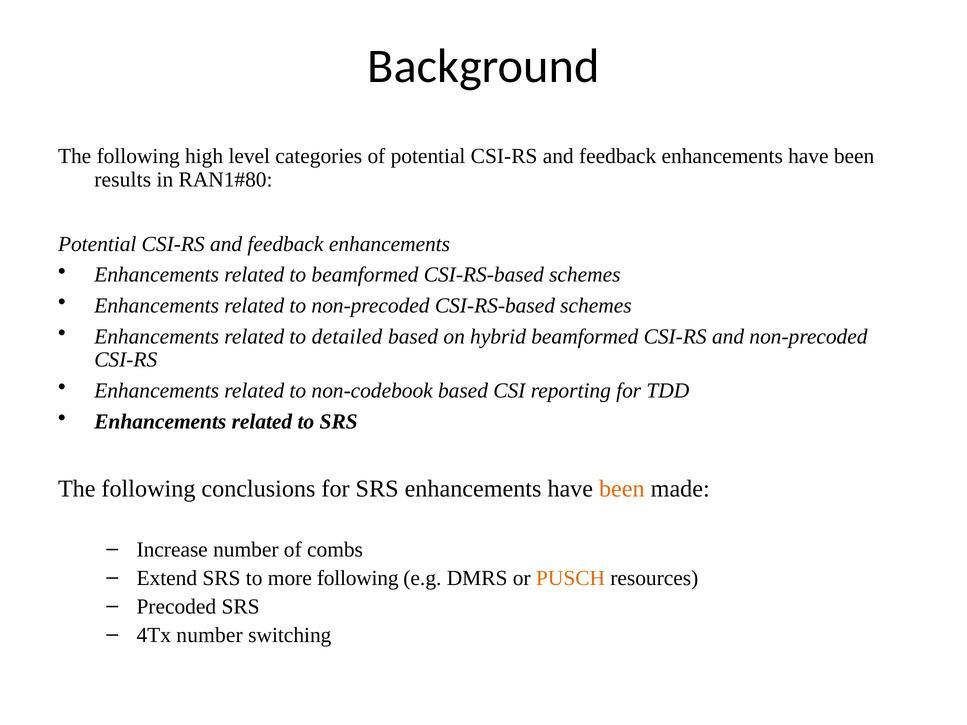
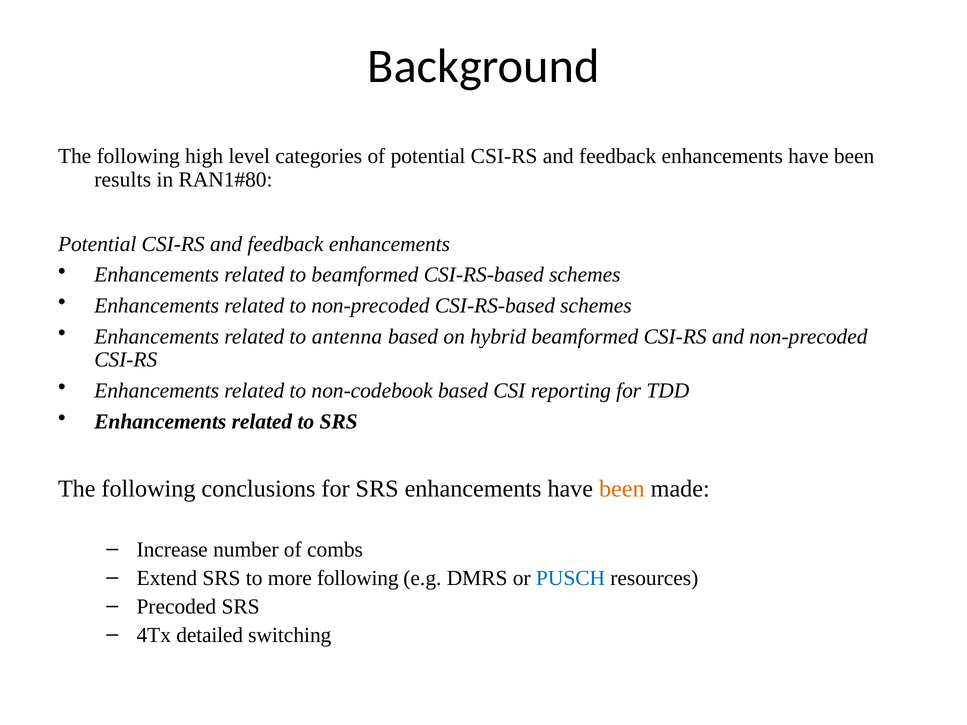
detailed: detailed -> antenna
PUSCH colour: orange -> blue
4Tx number: number -> detailed
